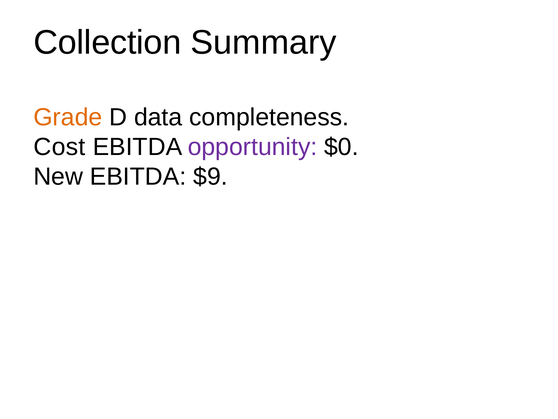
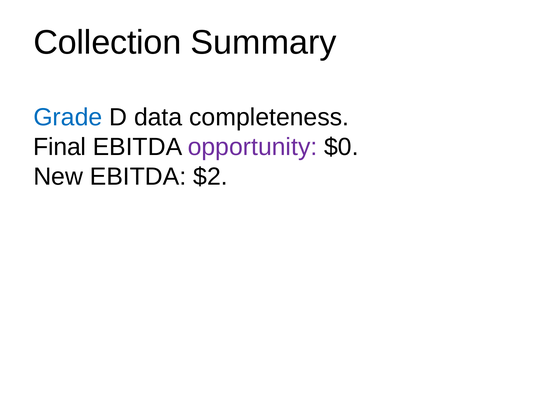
Grade colour: orange -> blue
Cost: Cost -> Final
$9: $9 -> $2
